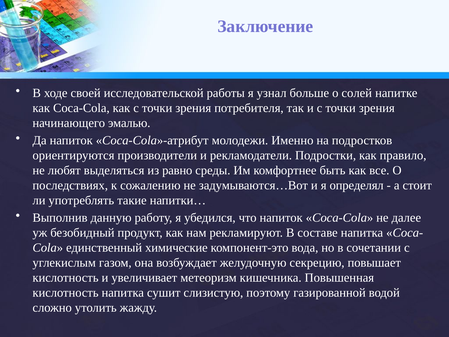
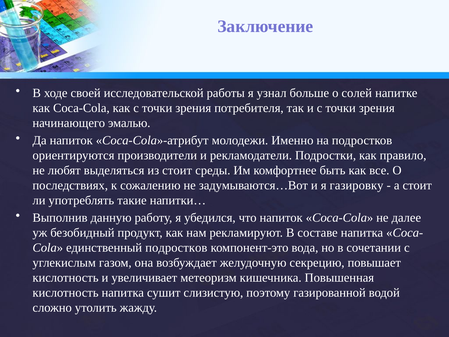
из равно: равно -> стоит
определял: определял -> газировку
единственный химические: химические -> подростков
